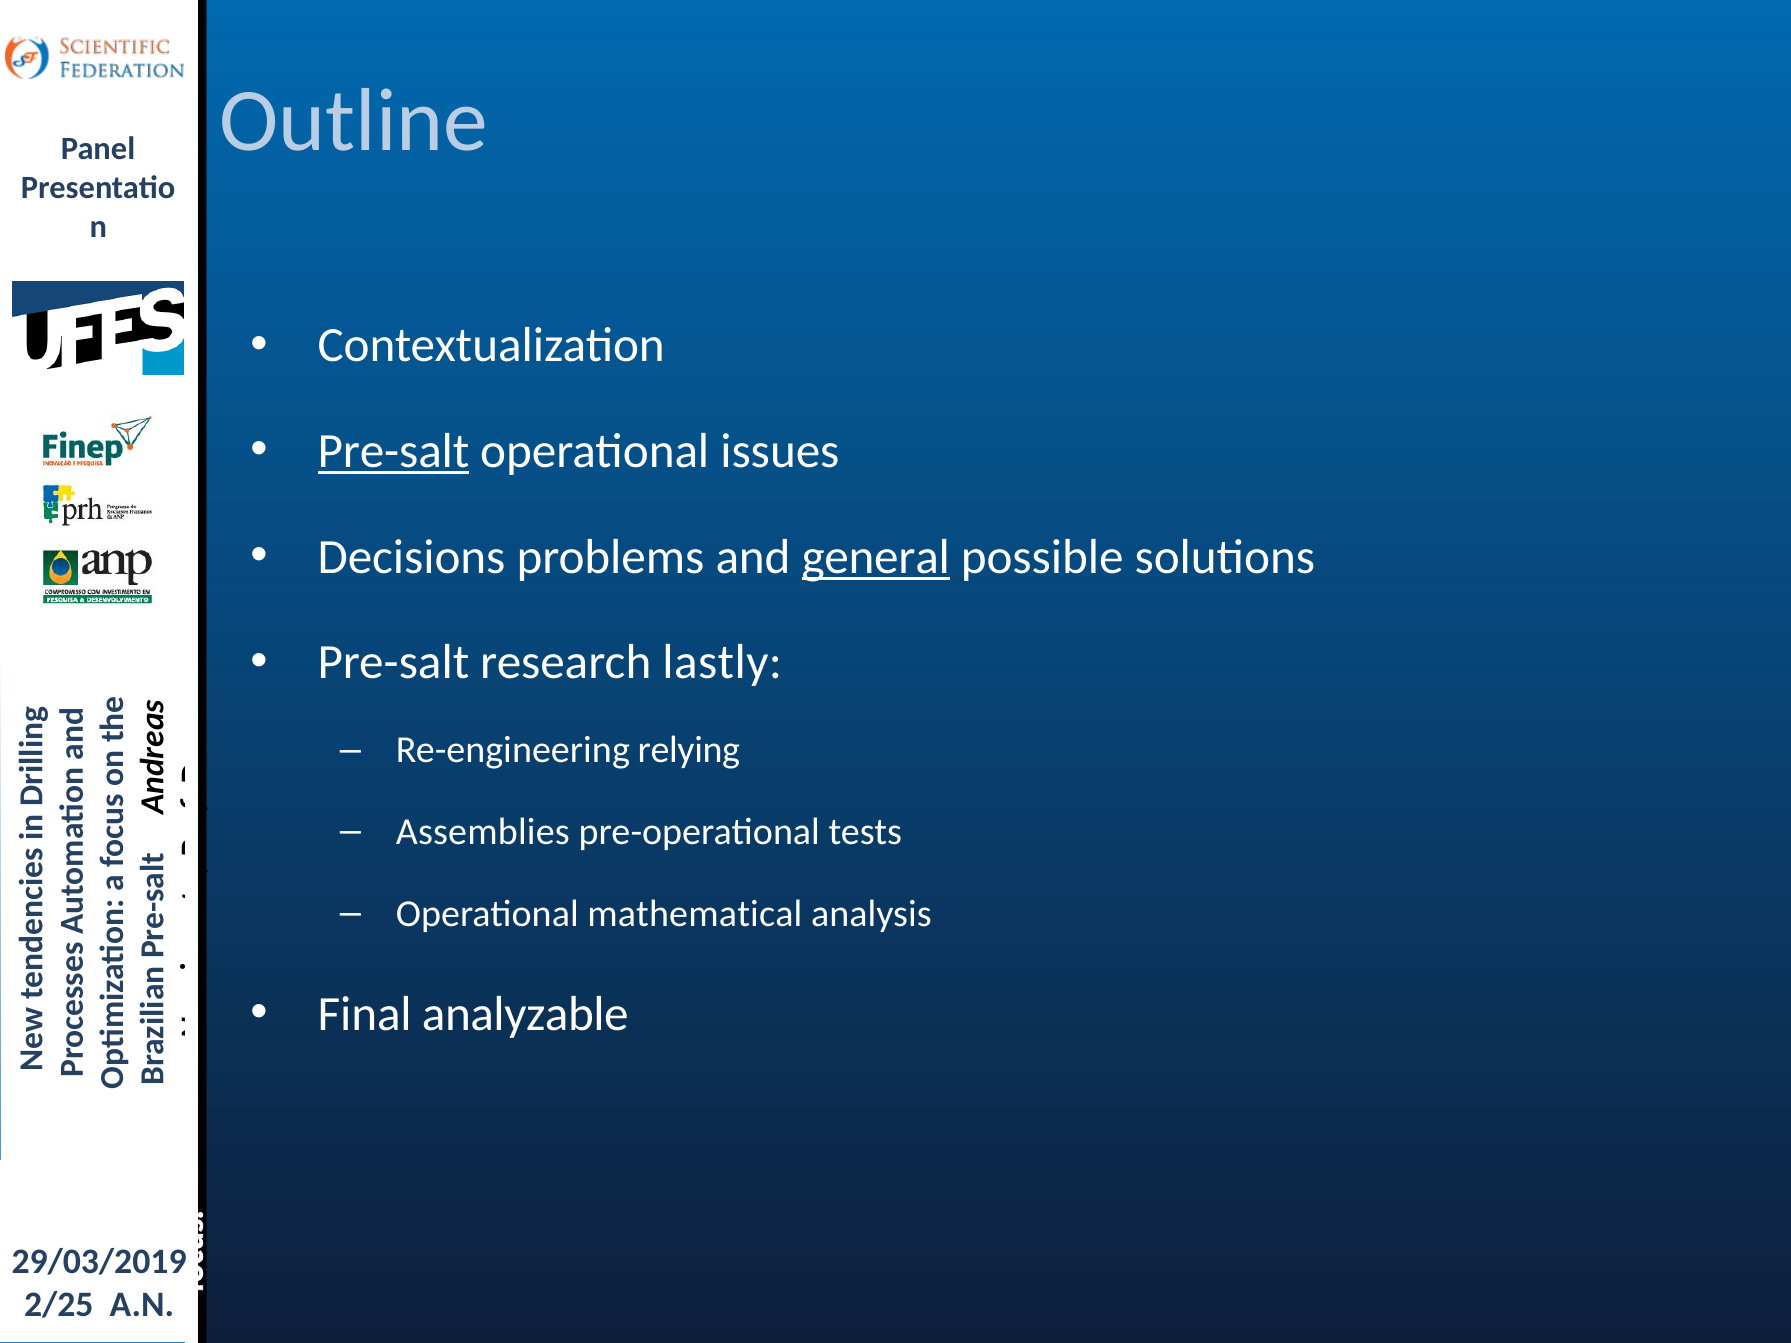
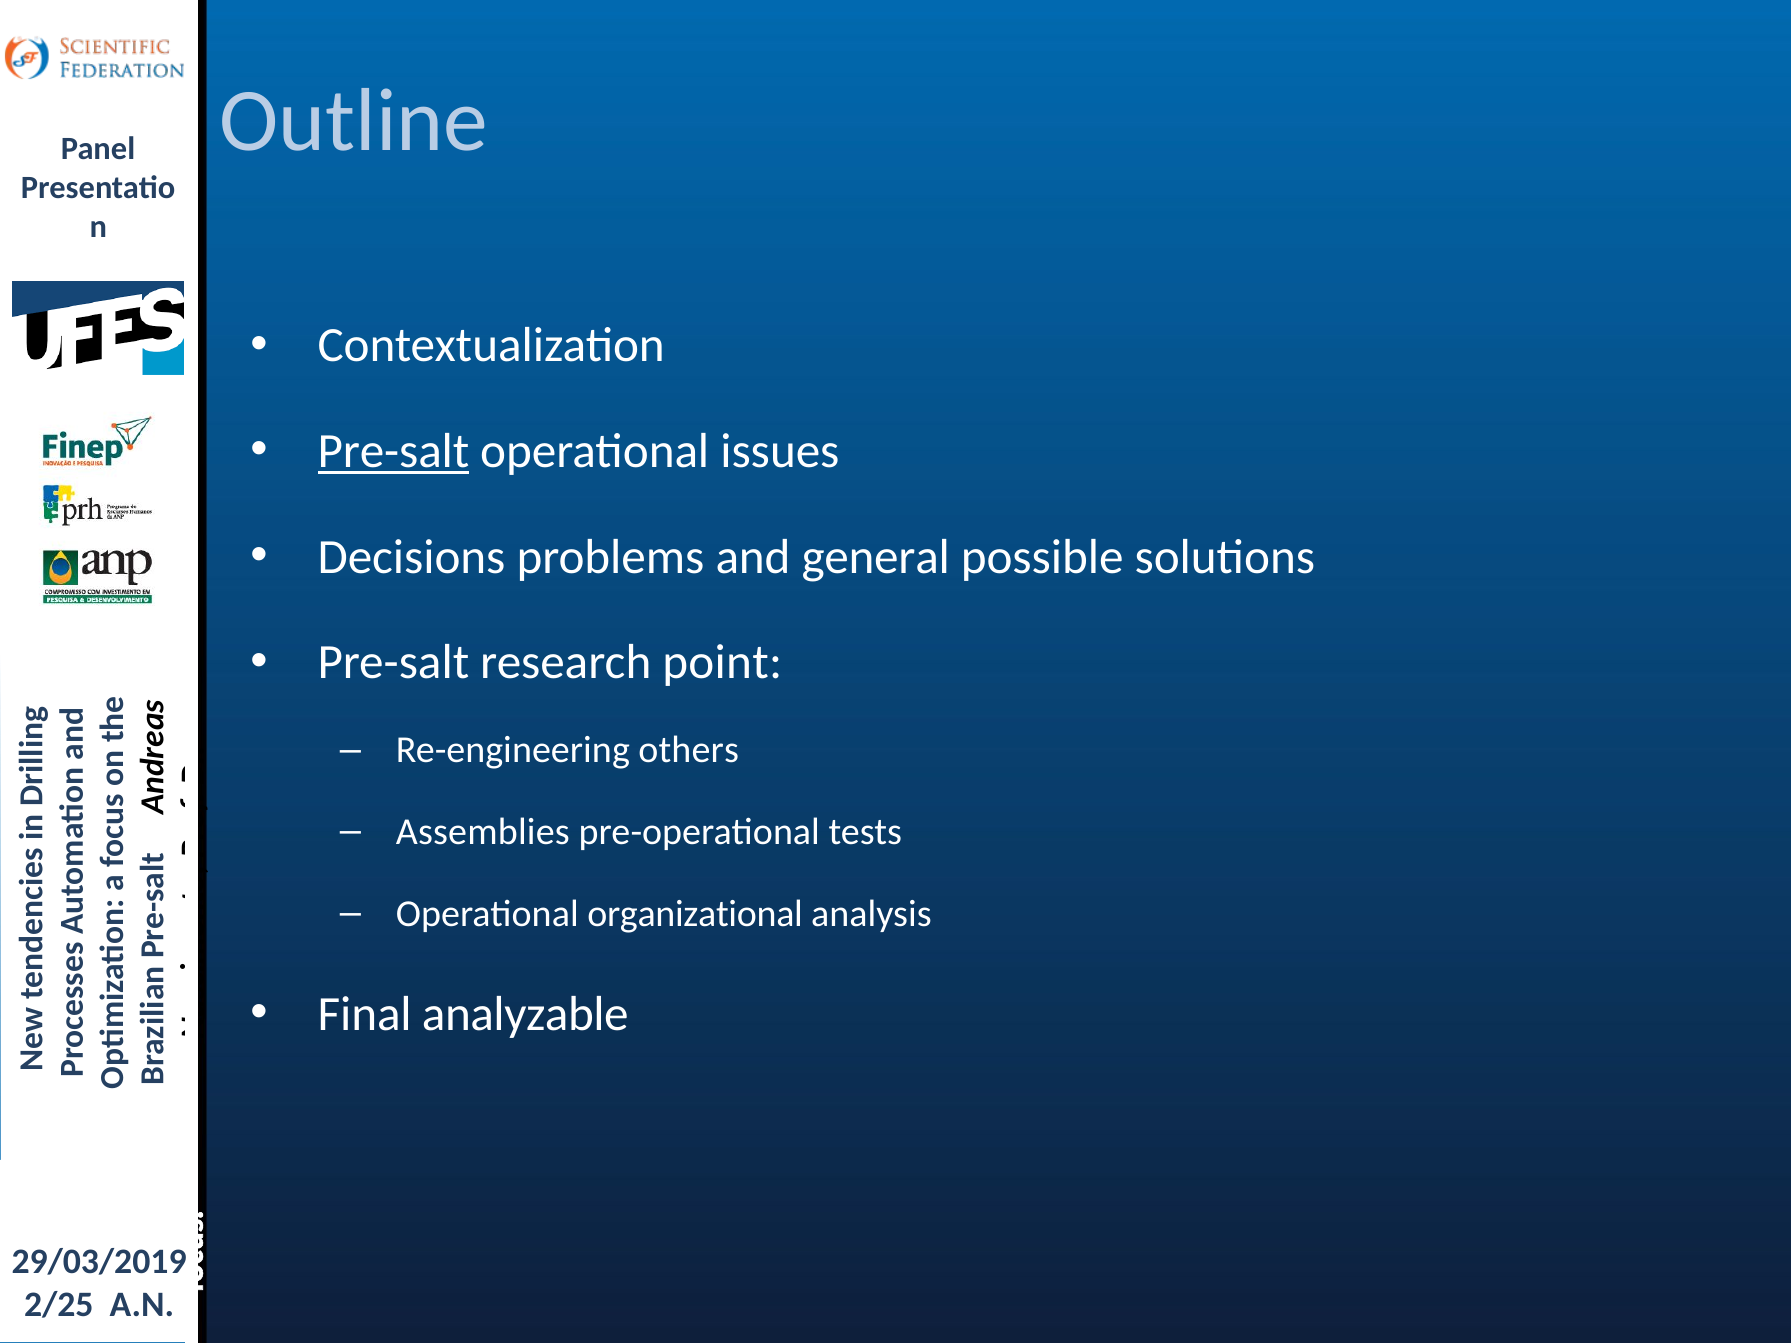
general underline: present -> none
lastly: lastly -> point
relying: relying -> others
mathematical: mathematical -> organizational
